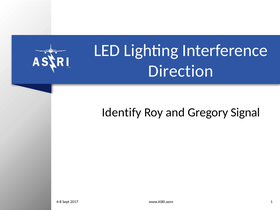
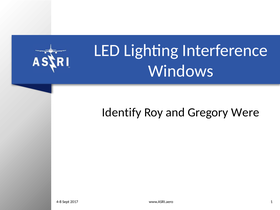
Direction: Direction -> Windows
Signal: Signal -> Were
